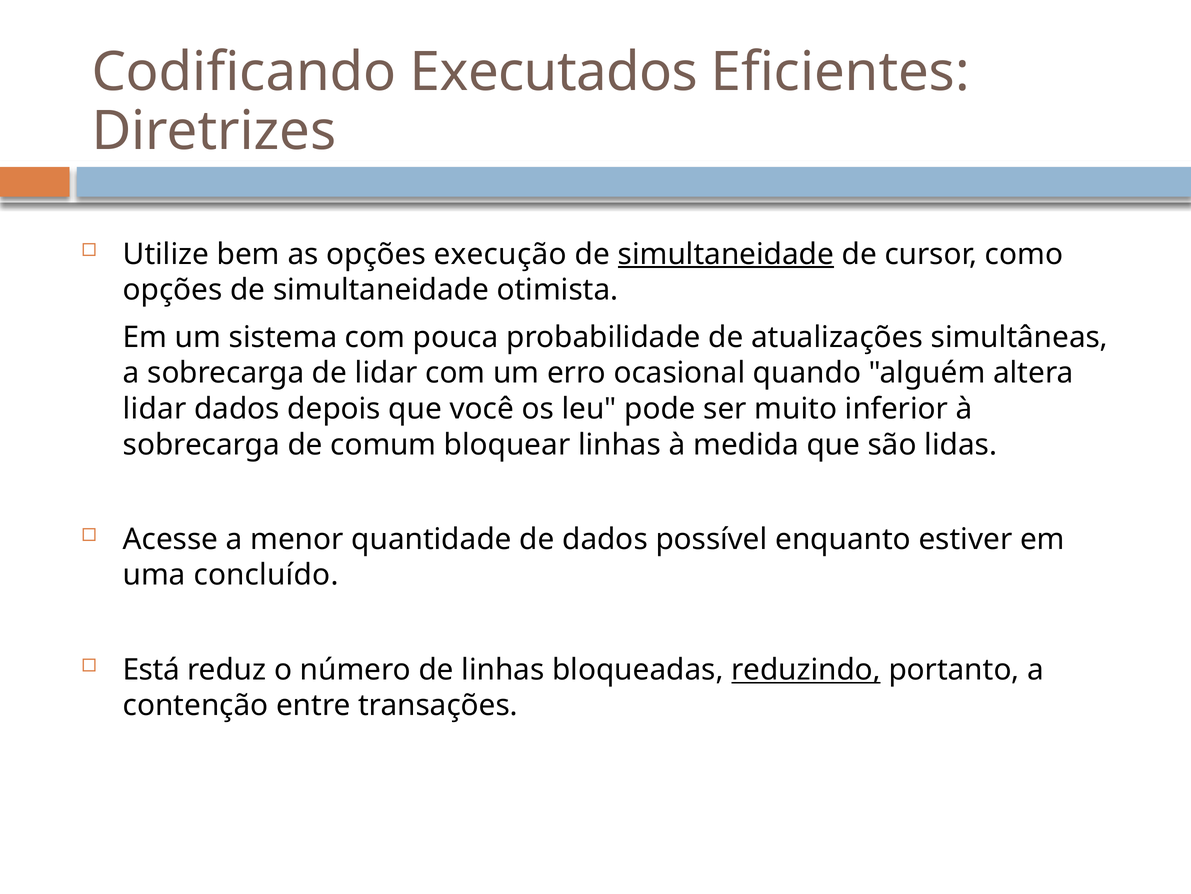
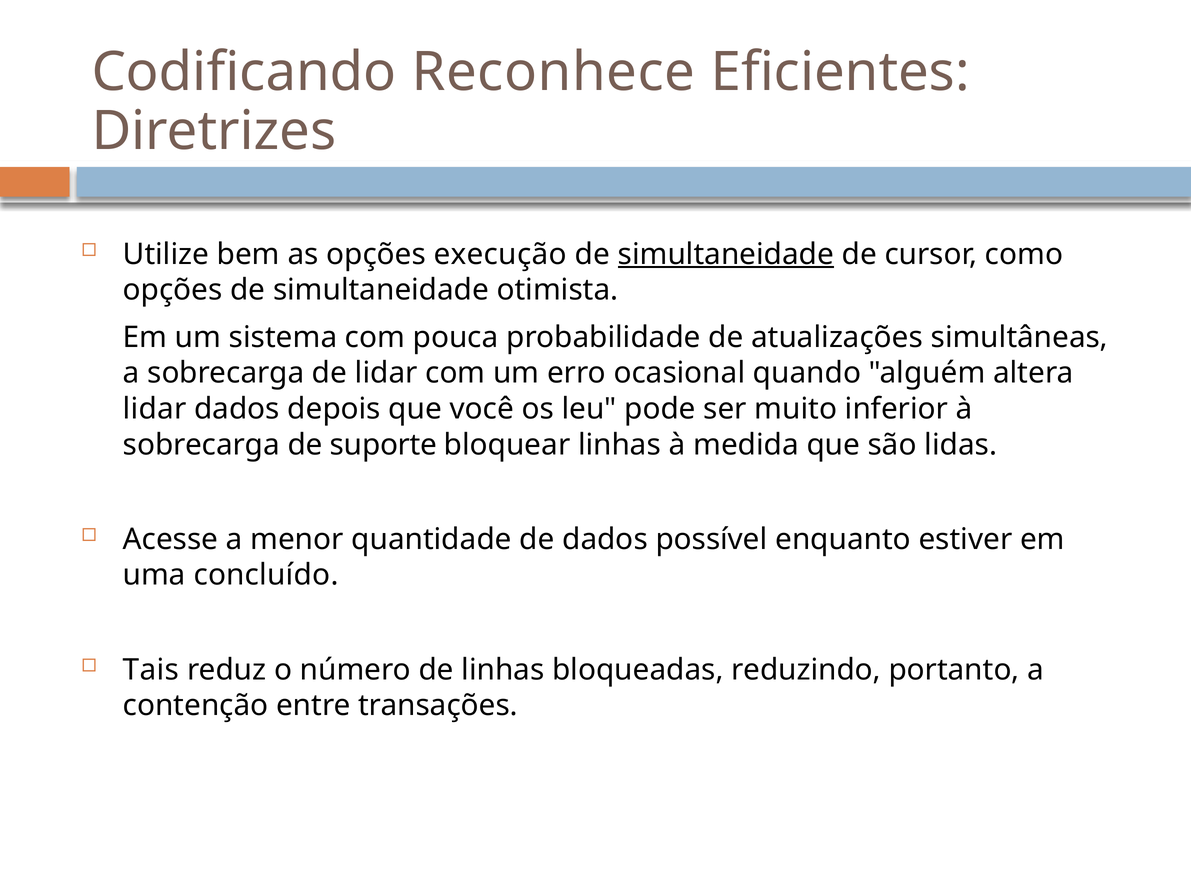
Executados: Executados -> Reconhece
comum: comum -> suporte
Está: Está -> Tais
reduzindo underline: present -> none
